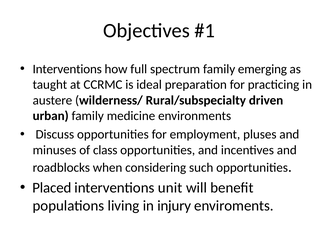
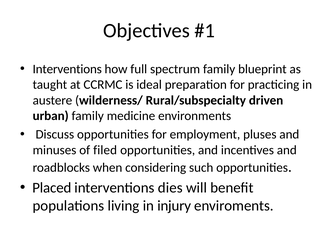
emerging: emerging -> blueprint
class: class -> filed
unit: unit -> dies
